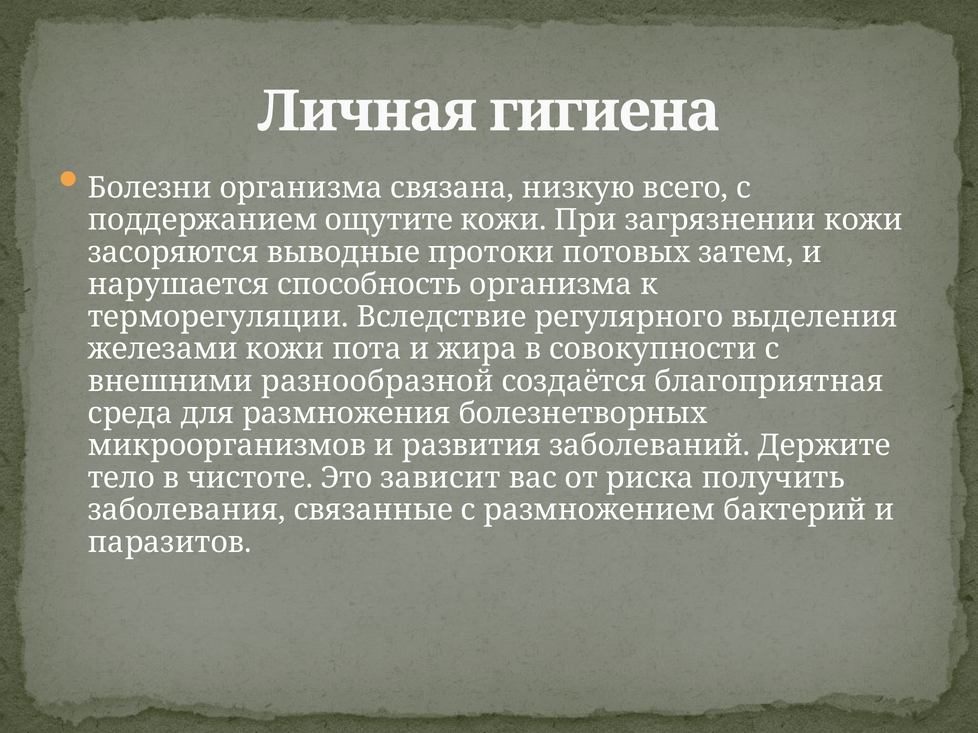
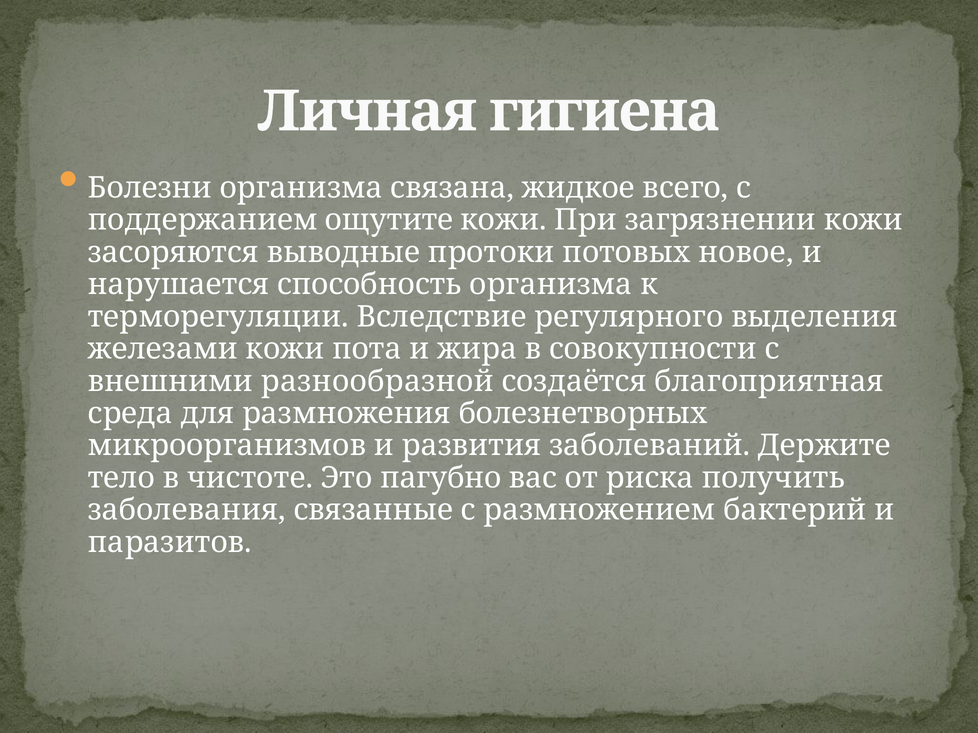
низкую: низкую -> жидкое
затем: затем -> новое
зависит: зависит -> пагубно
